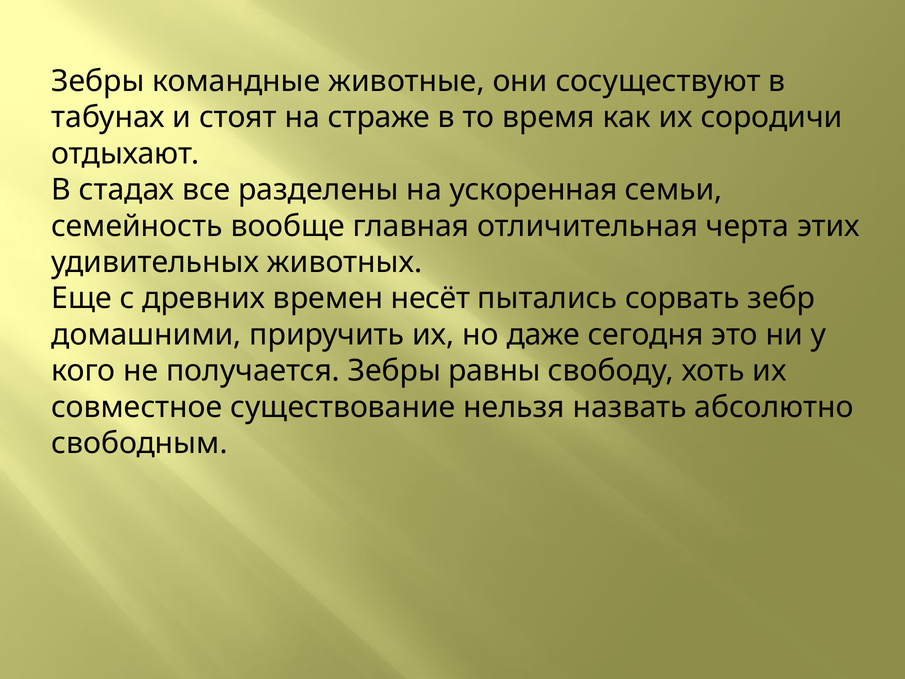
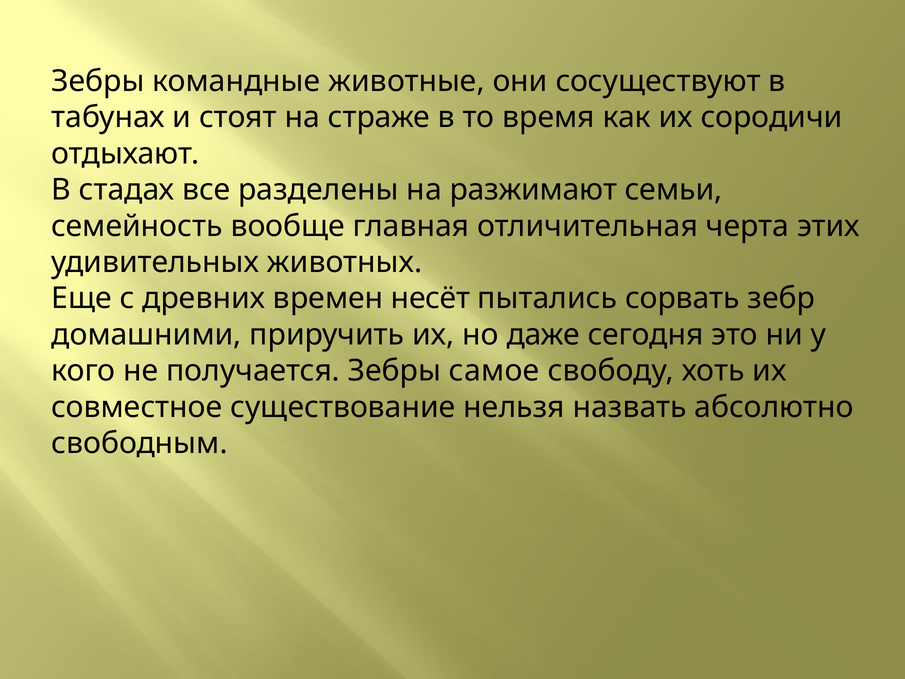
ускоренная: ускоренная -> разжимают
равны: равны -> самое
